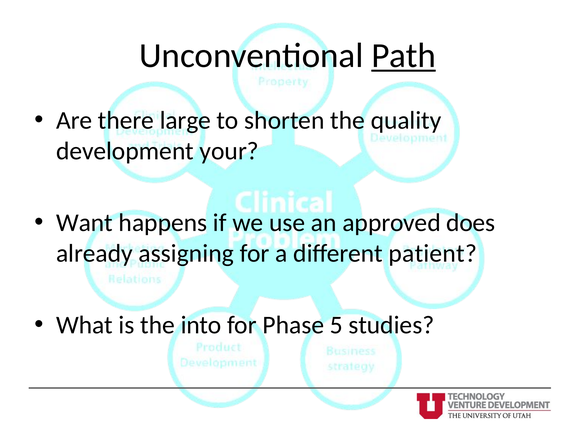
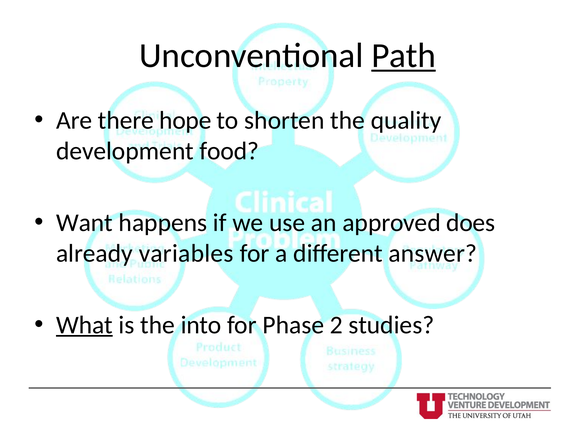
large: large -> hope
your: your -> food
assigning: assigning -> variables
patient: patient -> answer
What underline: none -> present
5: 5 -> 2
